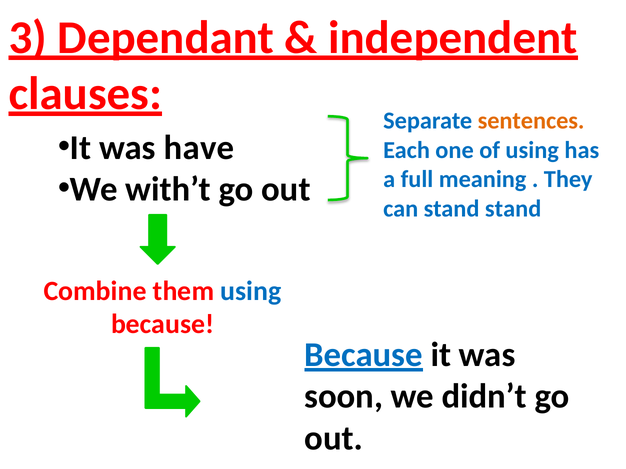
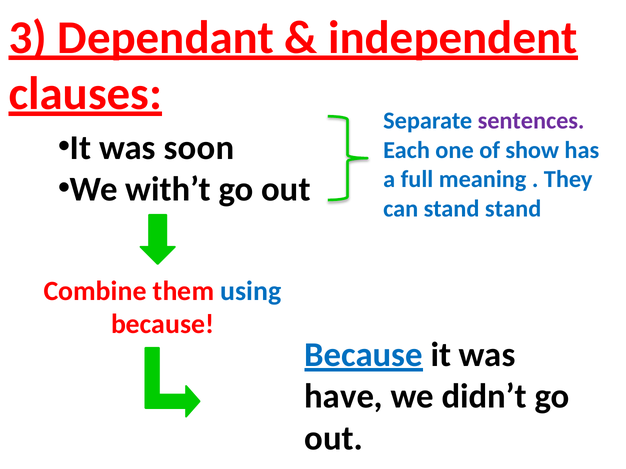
sentences colour: orange -> purple
have: have -> soon
of using: using -> show
soon: soon -> have
